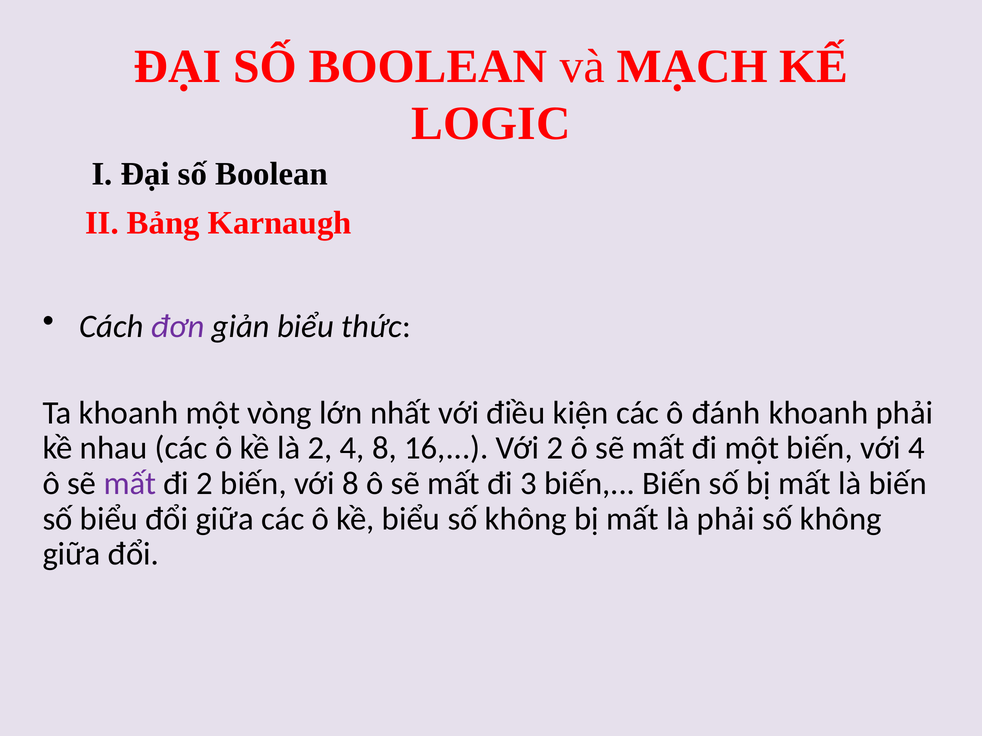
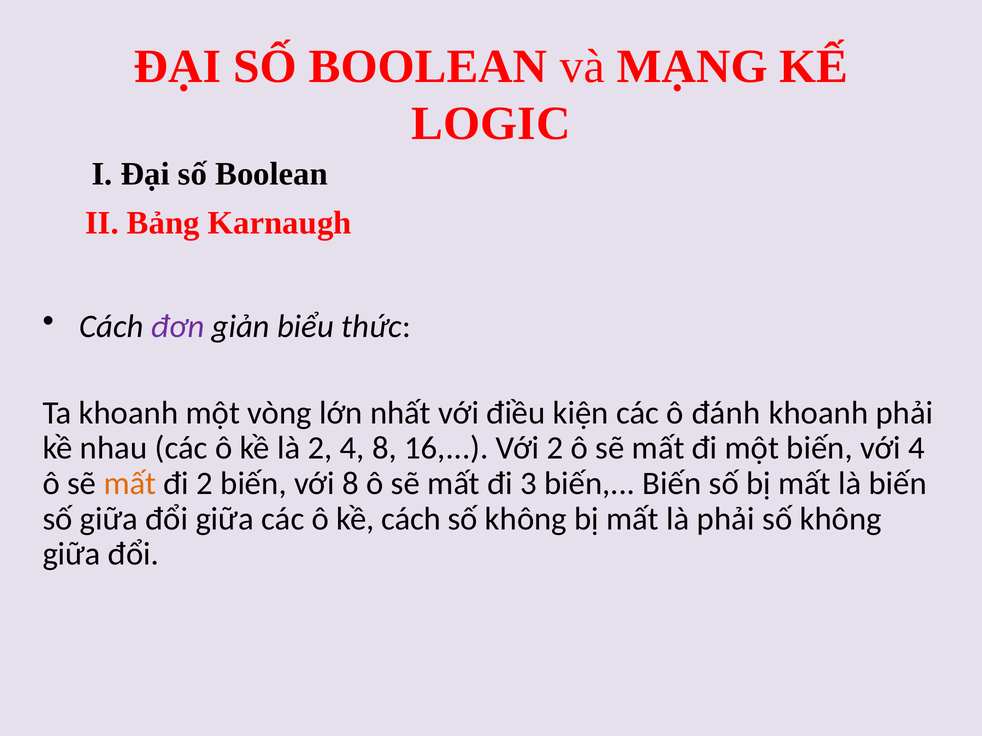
MẠCH: MẠCH -> MẠNG
mất at (130, 484) colour: purple -> orange
số biểu: biểu -> giữa
kề biểu: biểu -> cách
